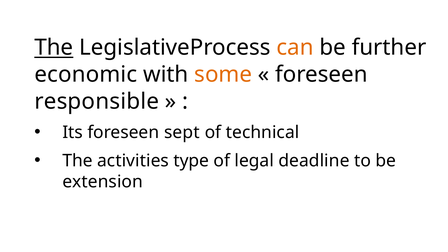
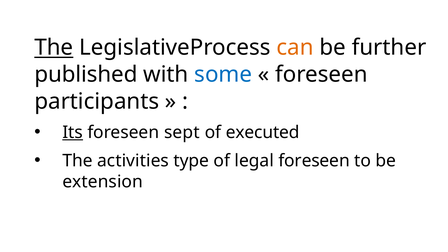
economic: economic -> published
some colour: orange -> blue
responsible: responsible -> participants
Its underline: none -> present
technical: technical -> executed
legal deadline: deadline -> foreseen
